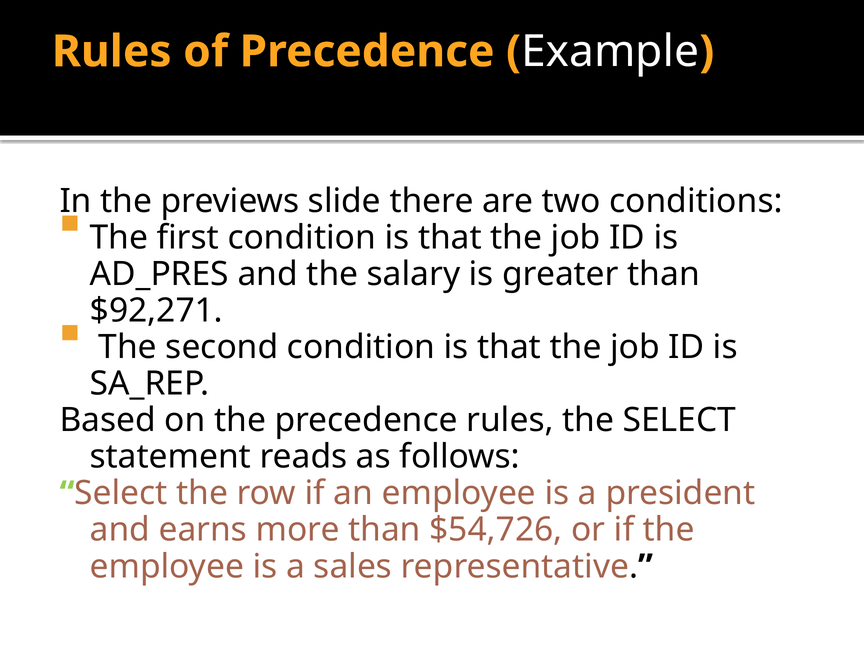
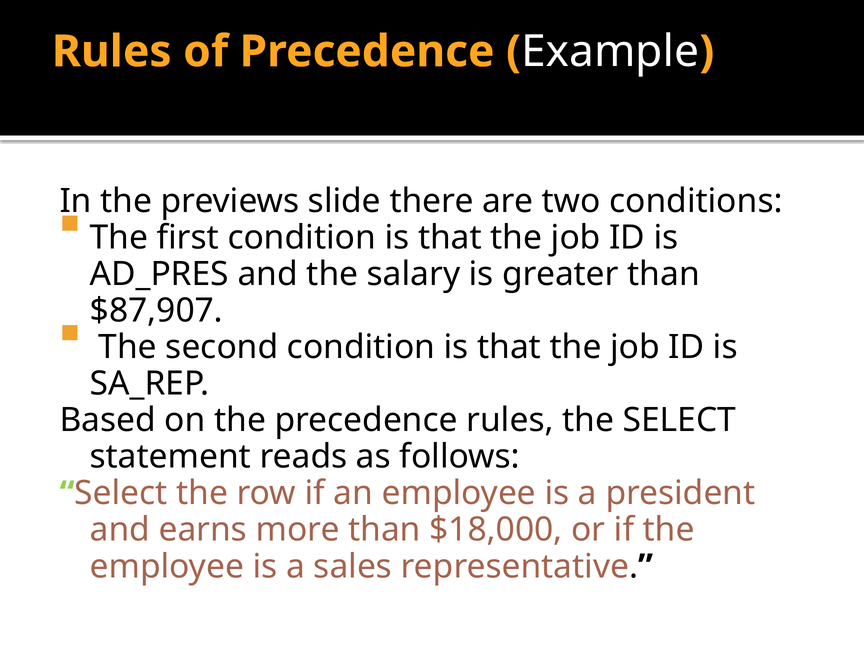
$92,271: $92,271 -> $87,907
$54,726: $54,726 -> $18,000
